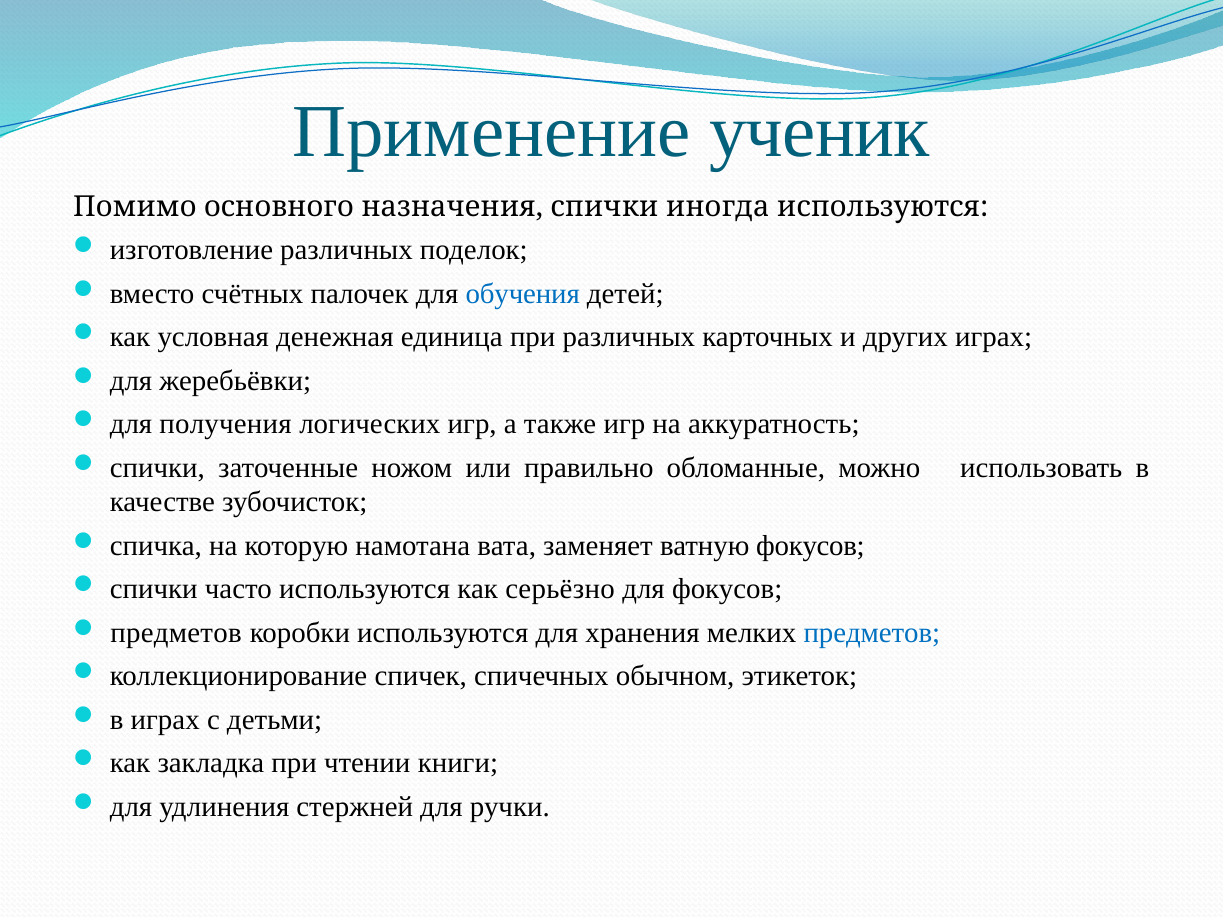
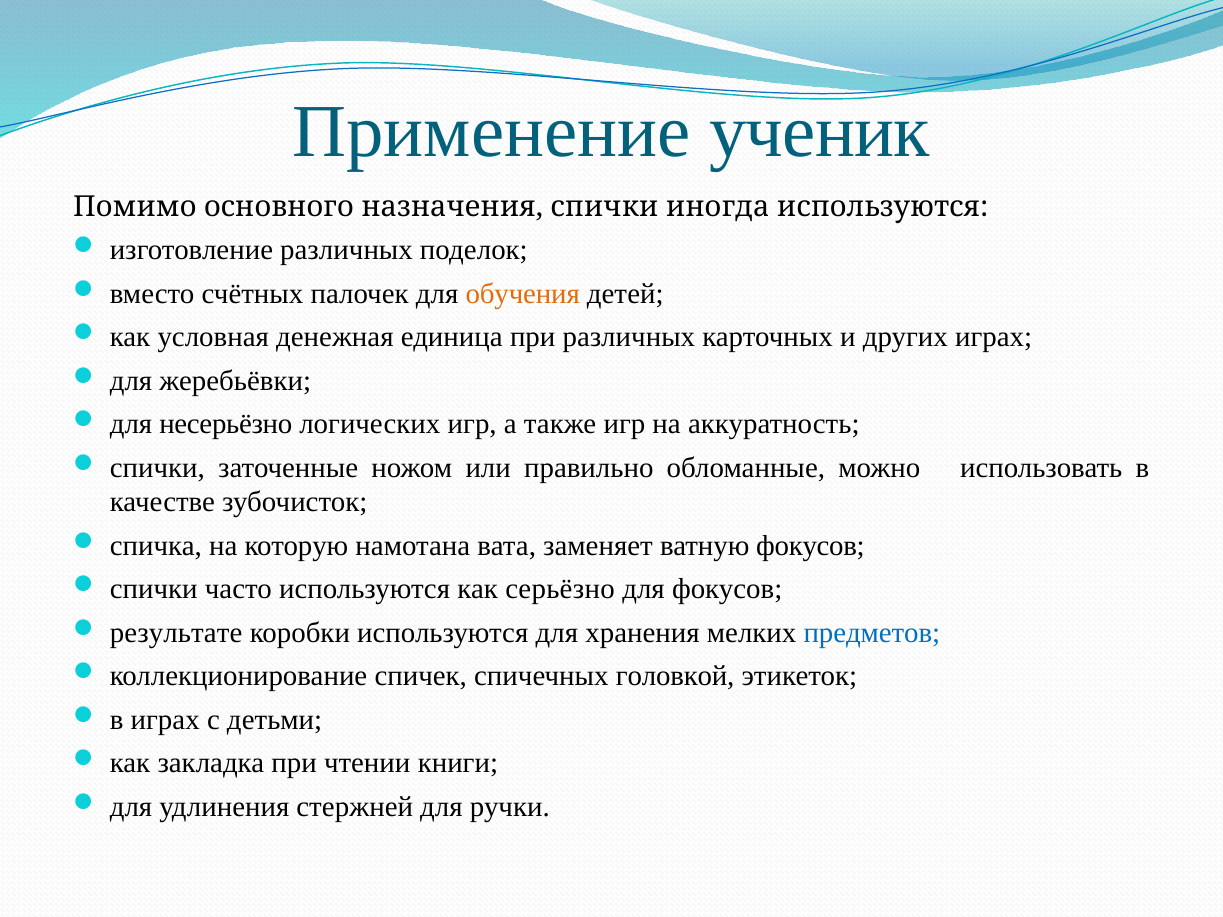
обучения colour: blue -> orange
получения: получения -> несерьёзно
предметов at (176, 633): предметов -> результате
обычном: обычном -> головкой
